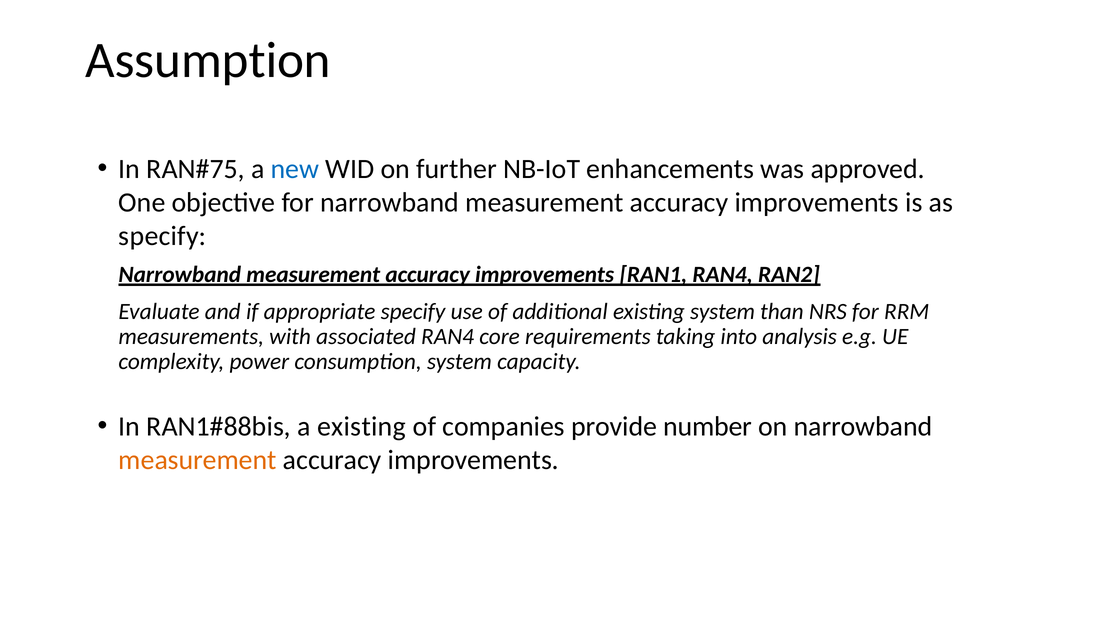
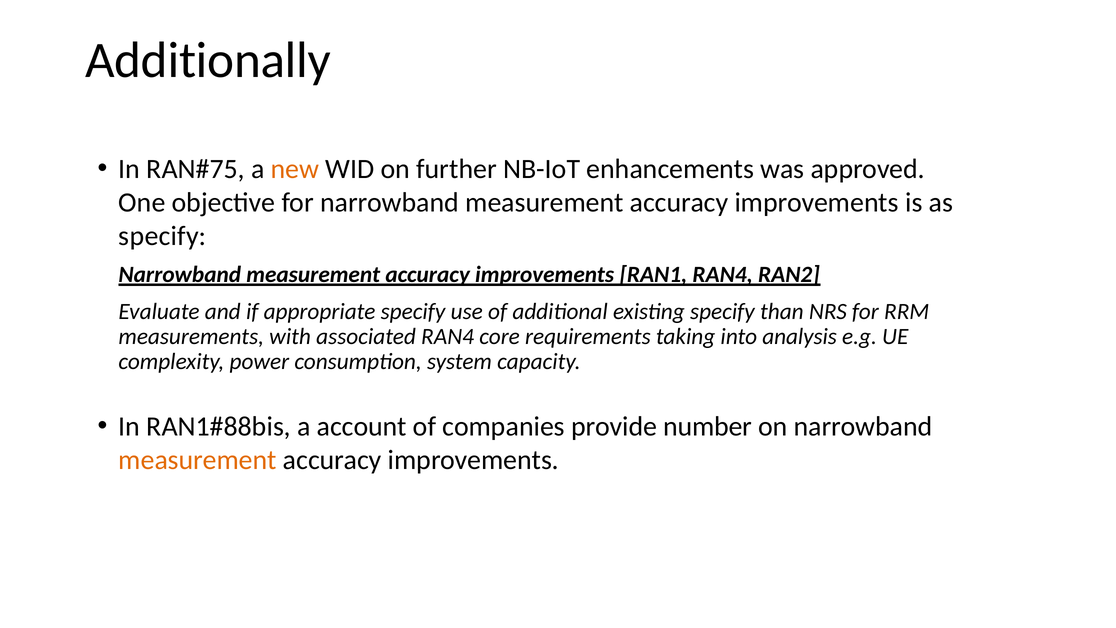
Assumption: Assumption -> Additionally
new colour: blue -> orange
existing system: system -> specify
a existing: existing -> account
